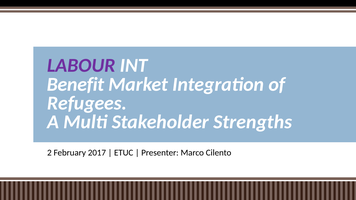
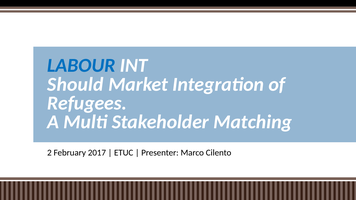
LABOUR colour: purple -> blue
Benefit: Benefit -> Should
Strengths: Strengths -> Matching
